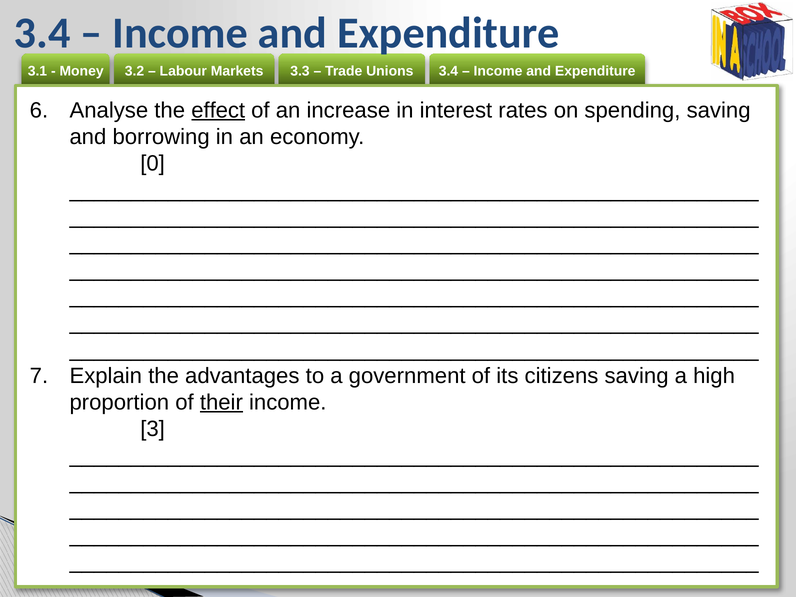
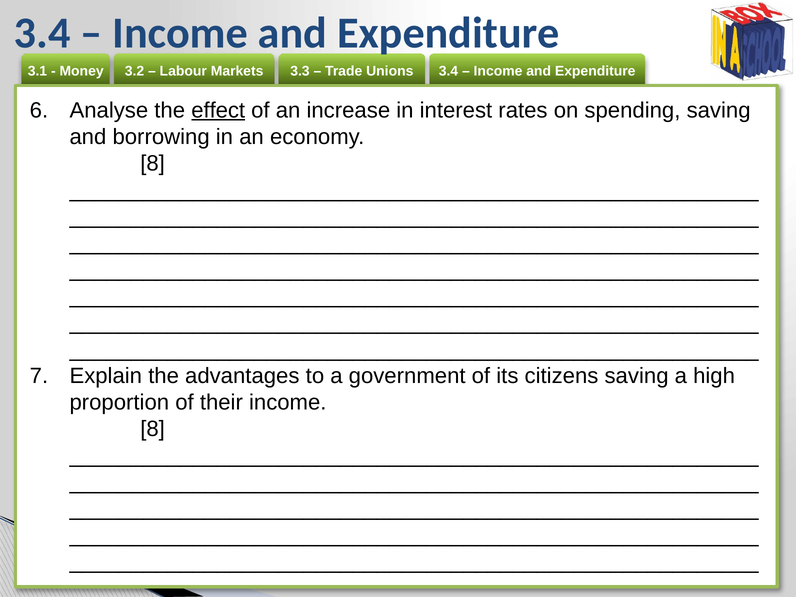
0 at (153, 163): 0 -> 8
their underline: present -> none
3 at (153, 429): 3 -> 8
